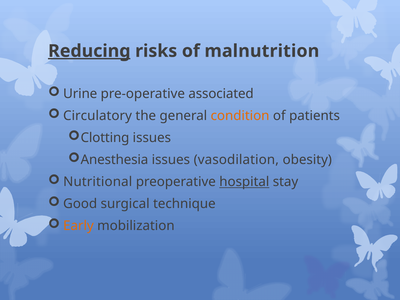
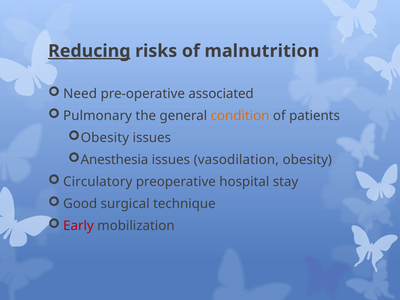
Urine: Urine -> Need
Circulatory: Circulatory -> Pulmonary
Clotting at (105, 138): Clotting -> Obesity
Nutritional: Nutritional -> Circulatory
hospital underline: present -> none
Early colour: orange -> red
